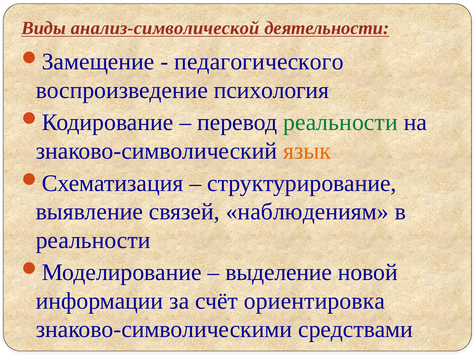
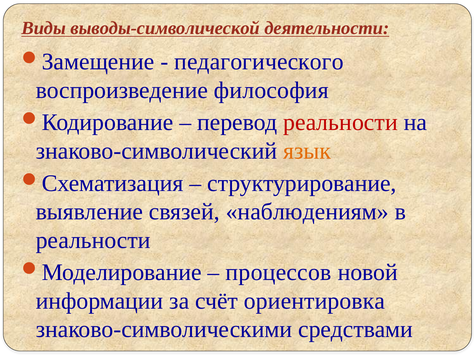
анализ-символической: анализ-символической -> выводы-символической
психология: психология -> философия
реальности at (340, 123) colour: green -> red
выделение: выделение -> процессов
